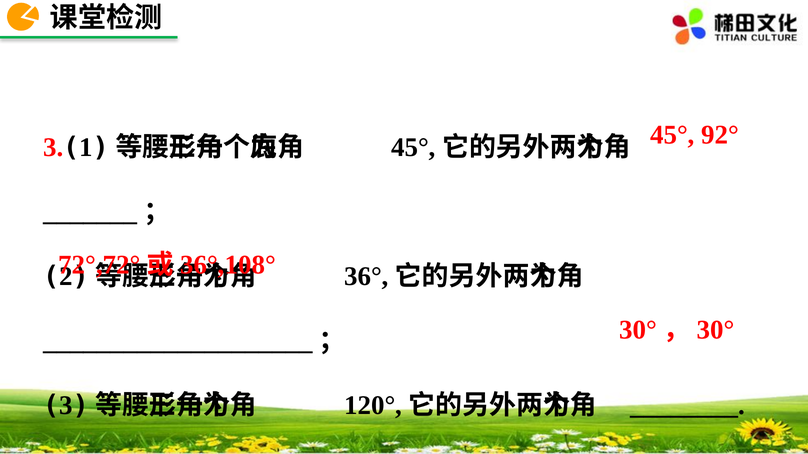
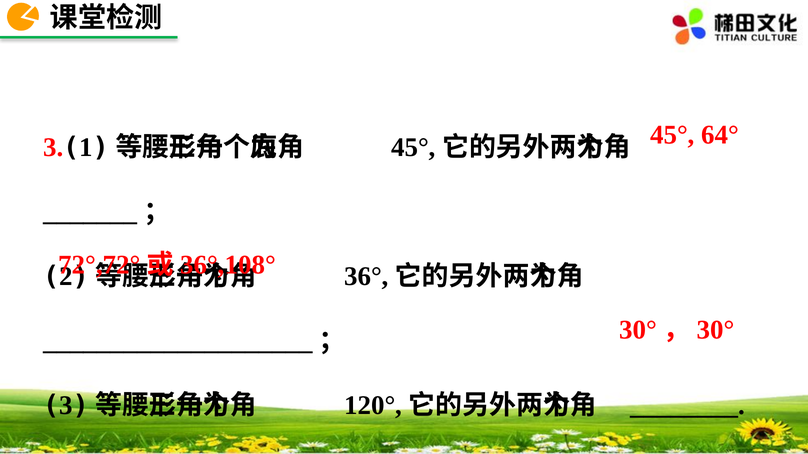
92°: 92° -> 64°
